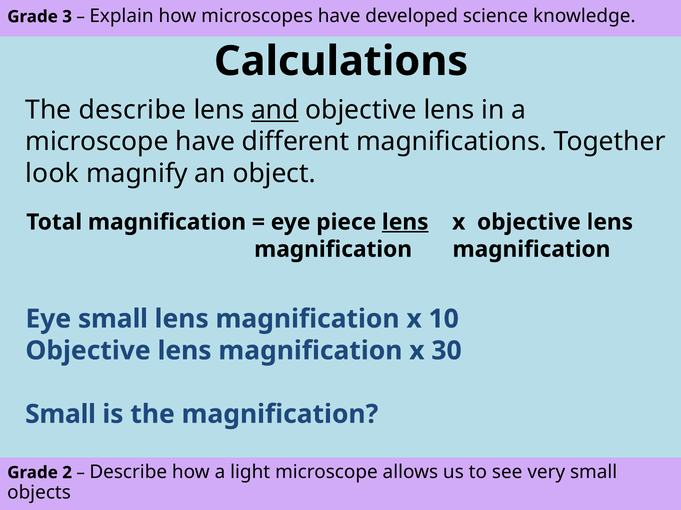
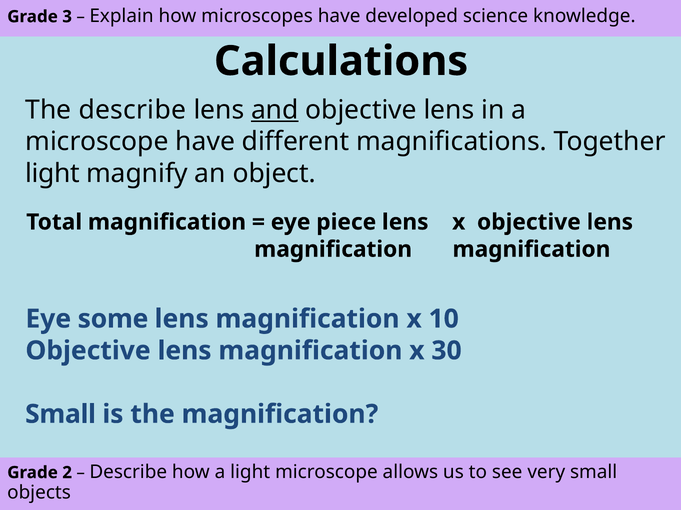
look at (52, 174): look -> light
lens at (405, 222) underline: present -> none
Eye small: small -> some
